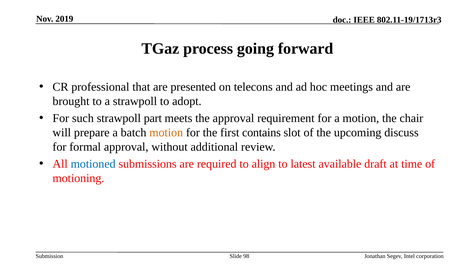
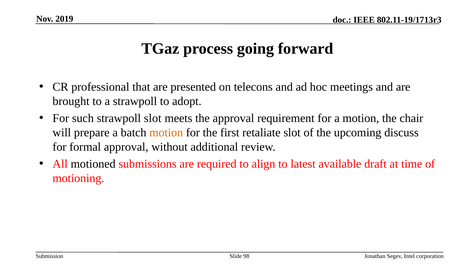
strawpoll part: part -> slot
contains: contains -> retaliate
motioned colour: blue -> black
